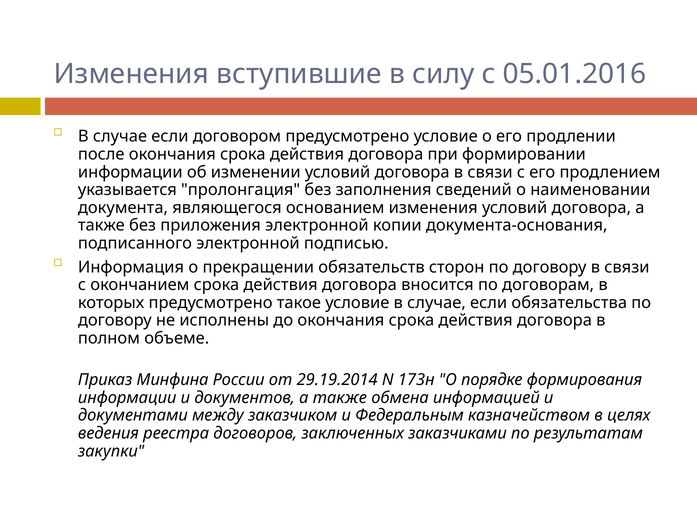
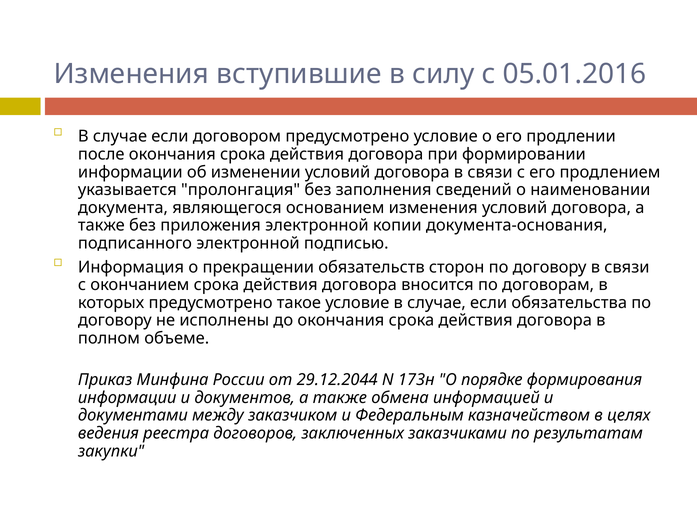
29.19.2014: 29.19.2014 -> 29.12.2044
